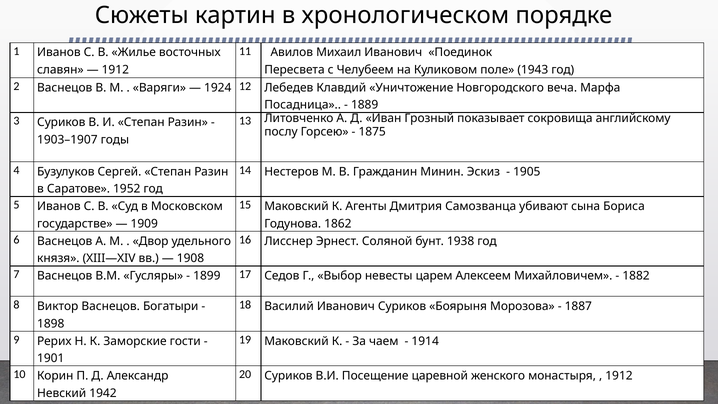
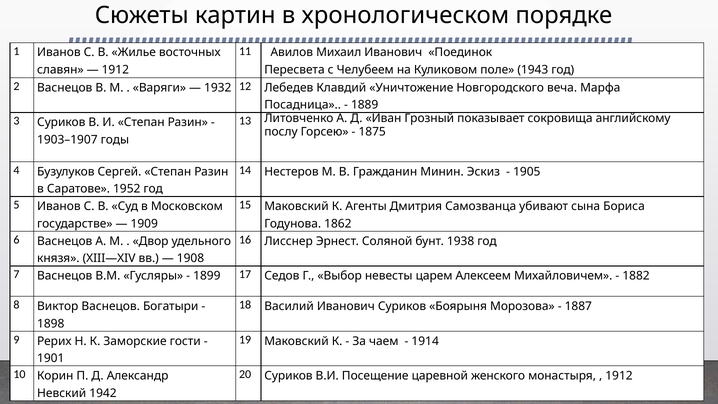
1924: 1924 -> 1932
